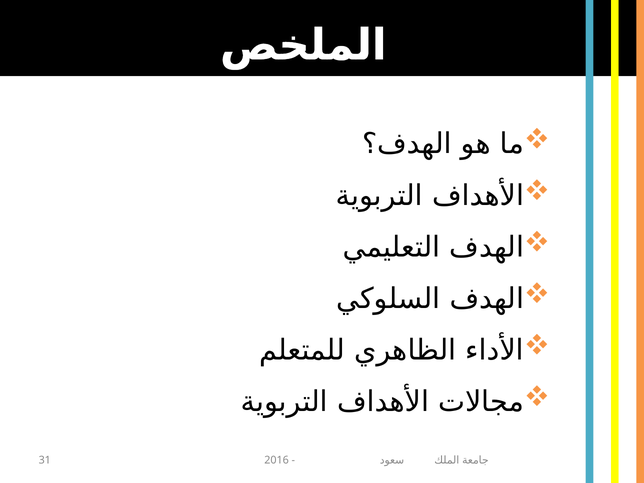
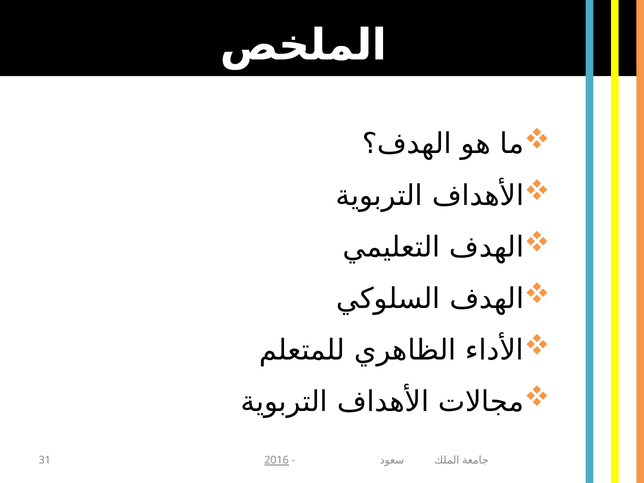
2016 underline: none -> present
